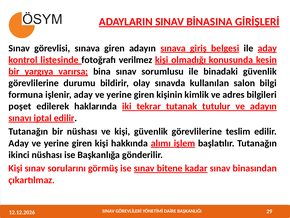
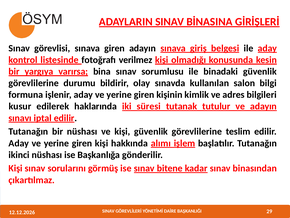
poşet: poşet -> kusur
tekrar: tekrar -> süresi
